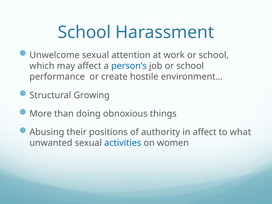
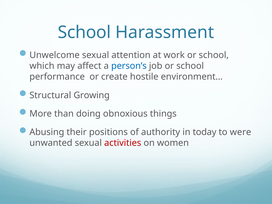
in affect: affect -> today
what: what -> were
activities colour: blue -> red
